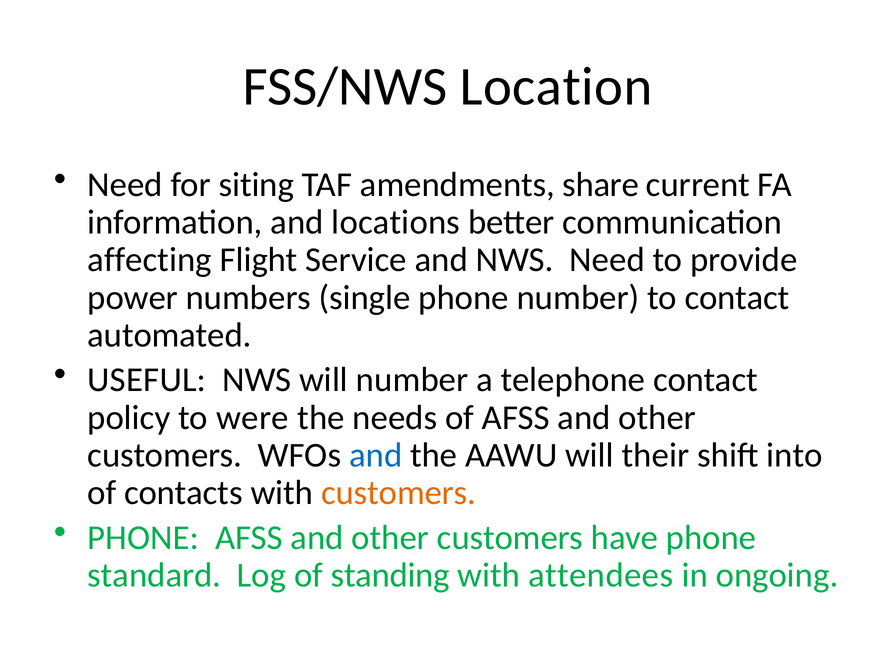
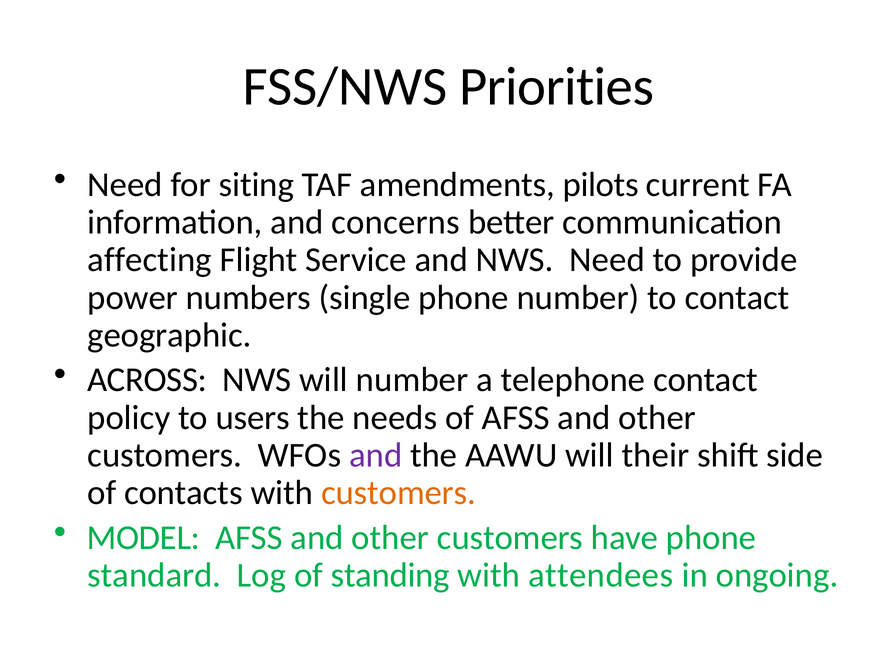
Location: Location -> Priorities
share: share -> pilots
locations: locations -> concerns
automated: automated -> geographic
USEFUL: USEFUL -> ACROSS
were: were -> users
and at (376, 455) colour: blue -> purple
into: into -> side
PHONE at (143, 538): PHONE -> MODEL
